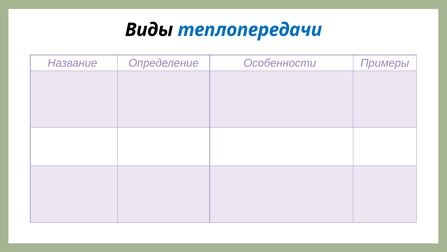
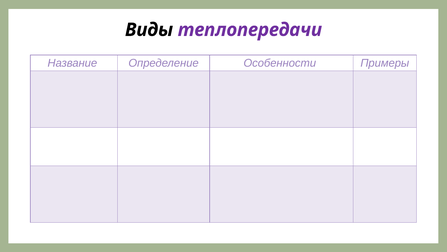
теплопередачи colour: blue -> purple
